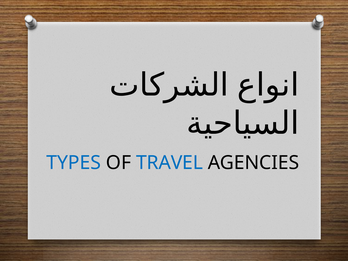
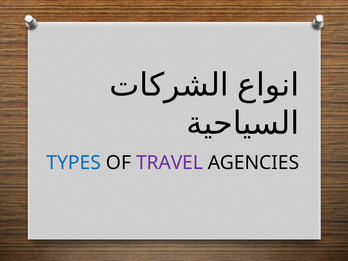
TRAVEL colour: blue -> purple
